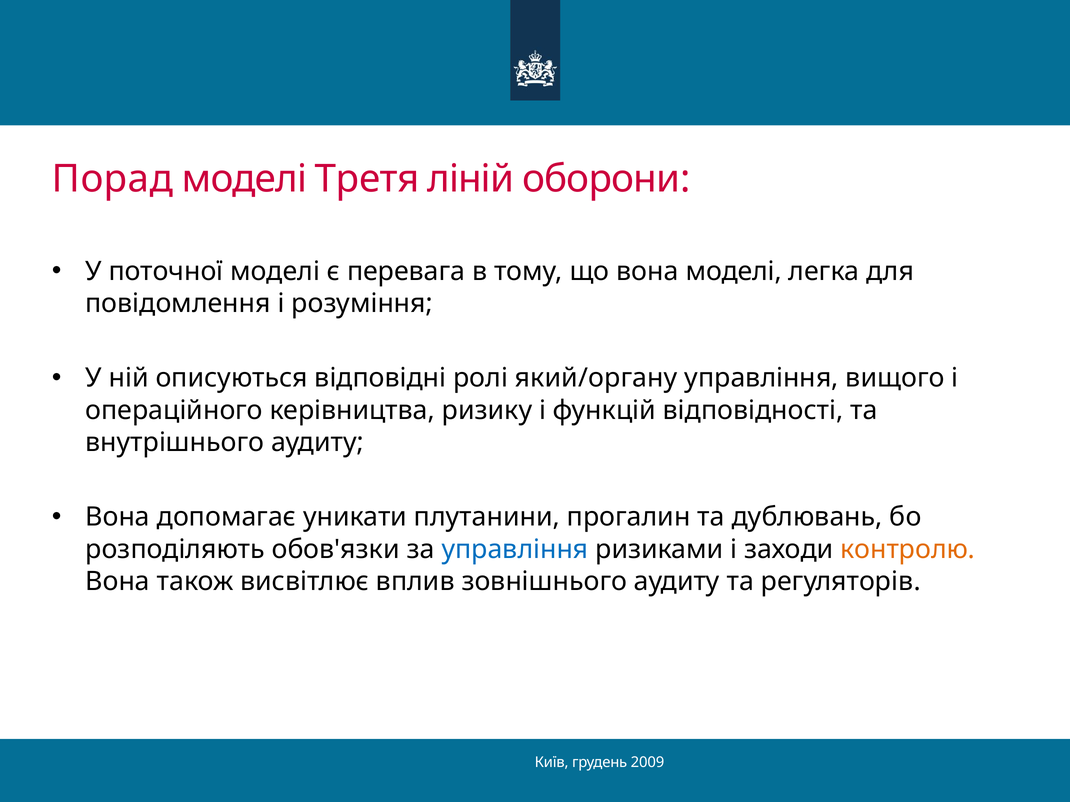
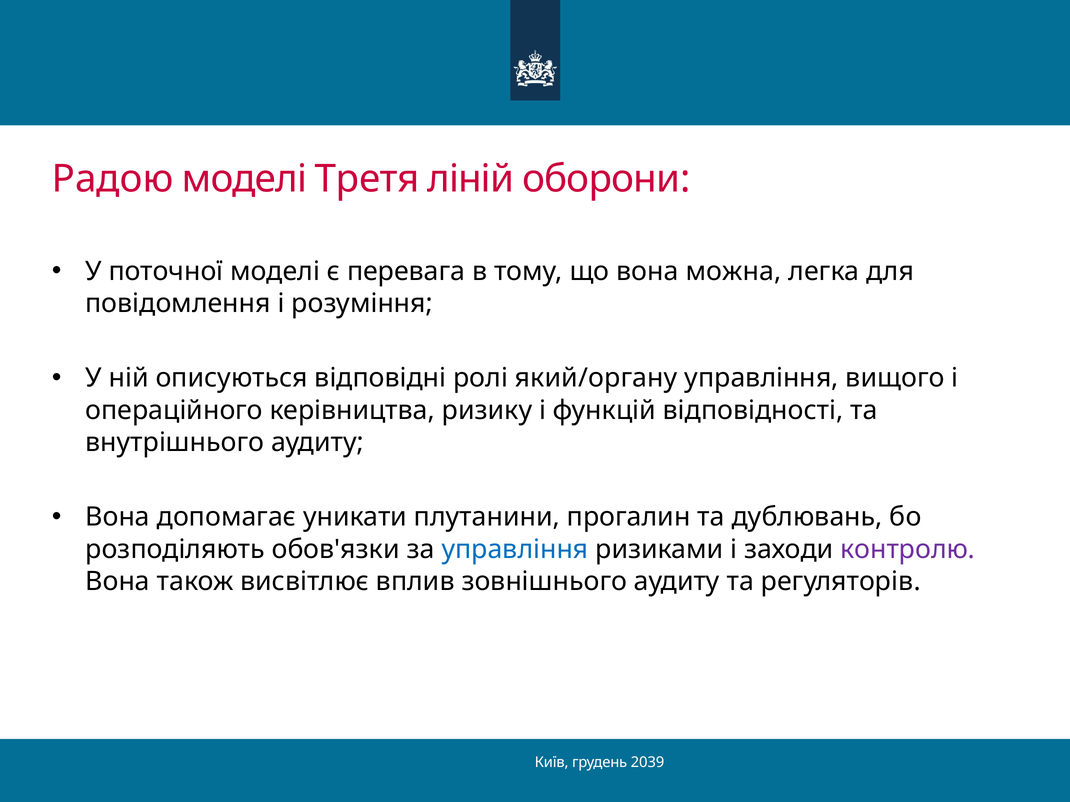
Порад: Порад -> Радою
вона моделі: моделі -> можна
контролю colour: orange -> purple
2009: 2009 -> 2039
